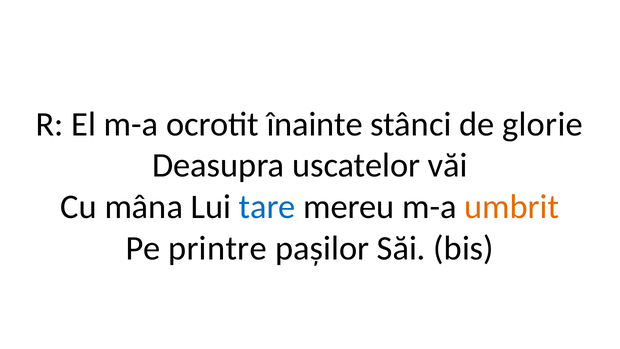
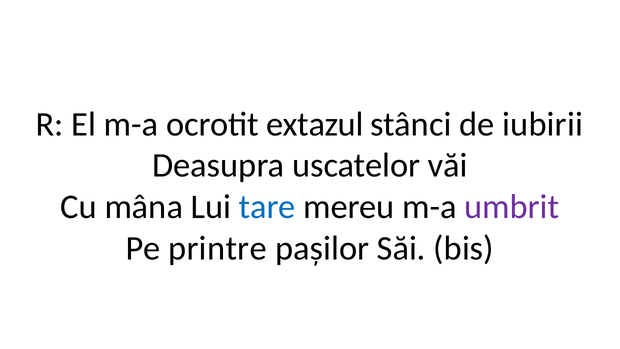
înainte: înainte -> extazul
glorie: glorie -> iubirii
umbrit colour: orange -> purple
